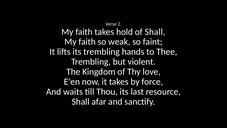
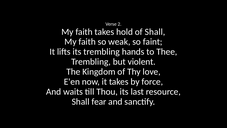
afar: afar -> fear
